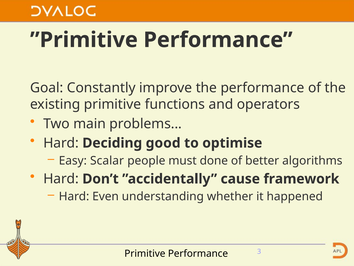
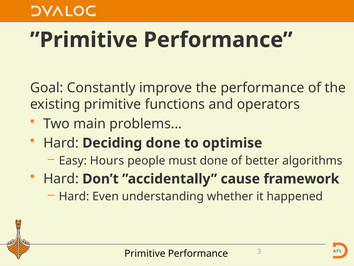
Deciding good: good -> done
Scalar: Scalar -> Hours
